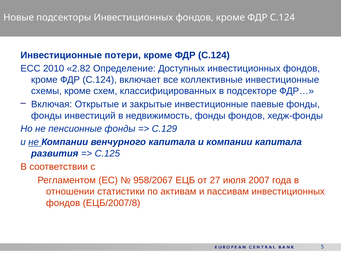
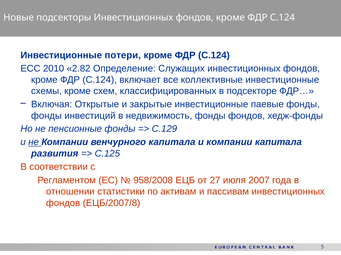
Доступных: Доступных -> Служащих
958/2067: 958/2067 -> 958/2008
